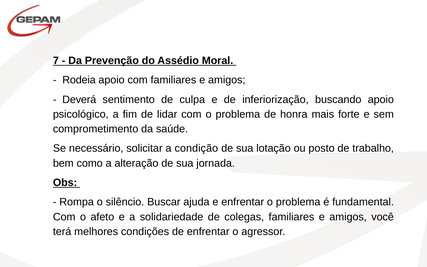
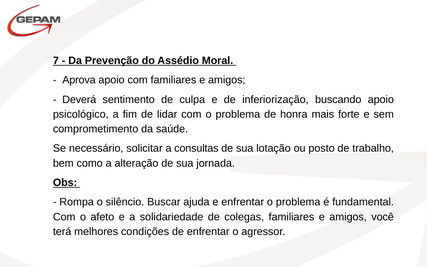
Rodeia: Rodeia -> Aprova
condição: condição -> consultas
